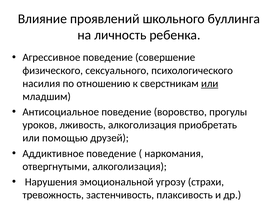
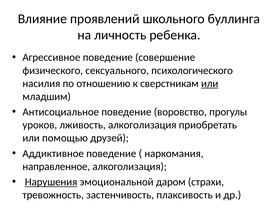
отвергнутыми: отвергнутыми -> направленное
Нарушения underline: none -> present
угрозу: угрозу -> даром
